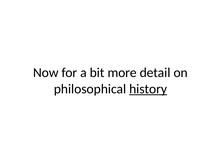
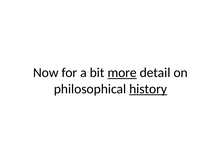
more underline: none -> present
